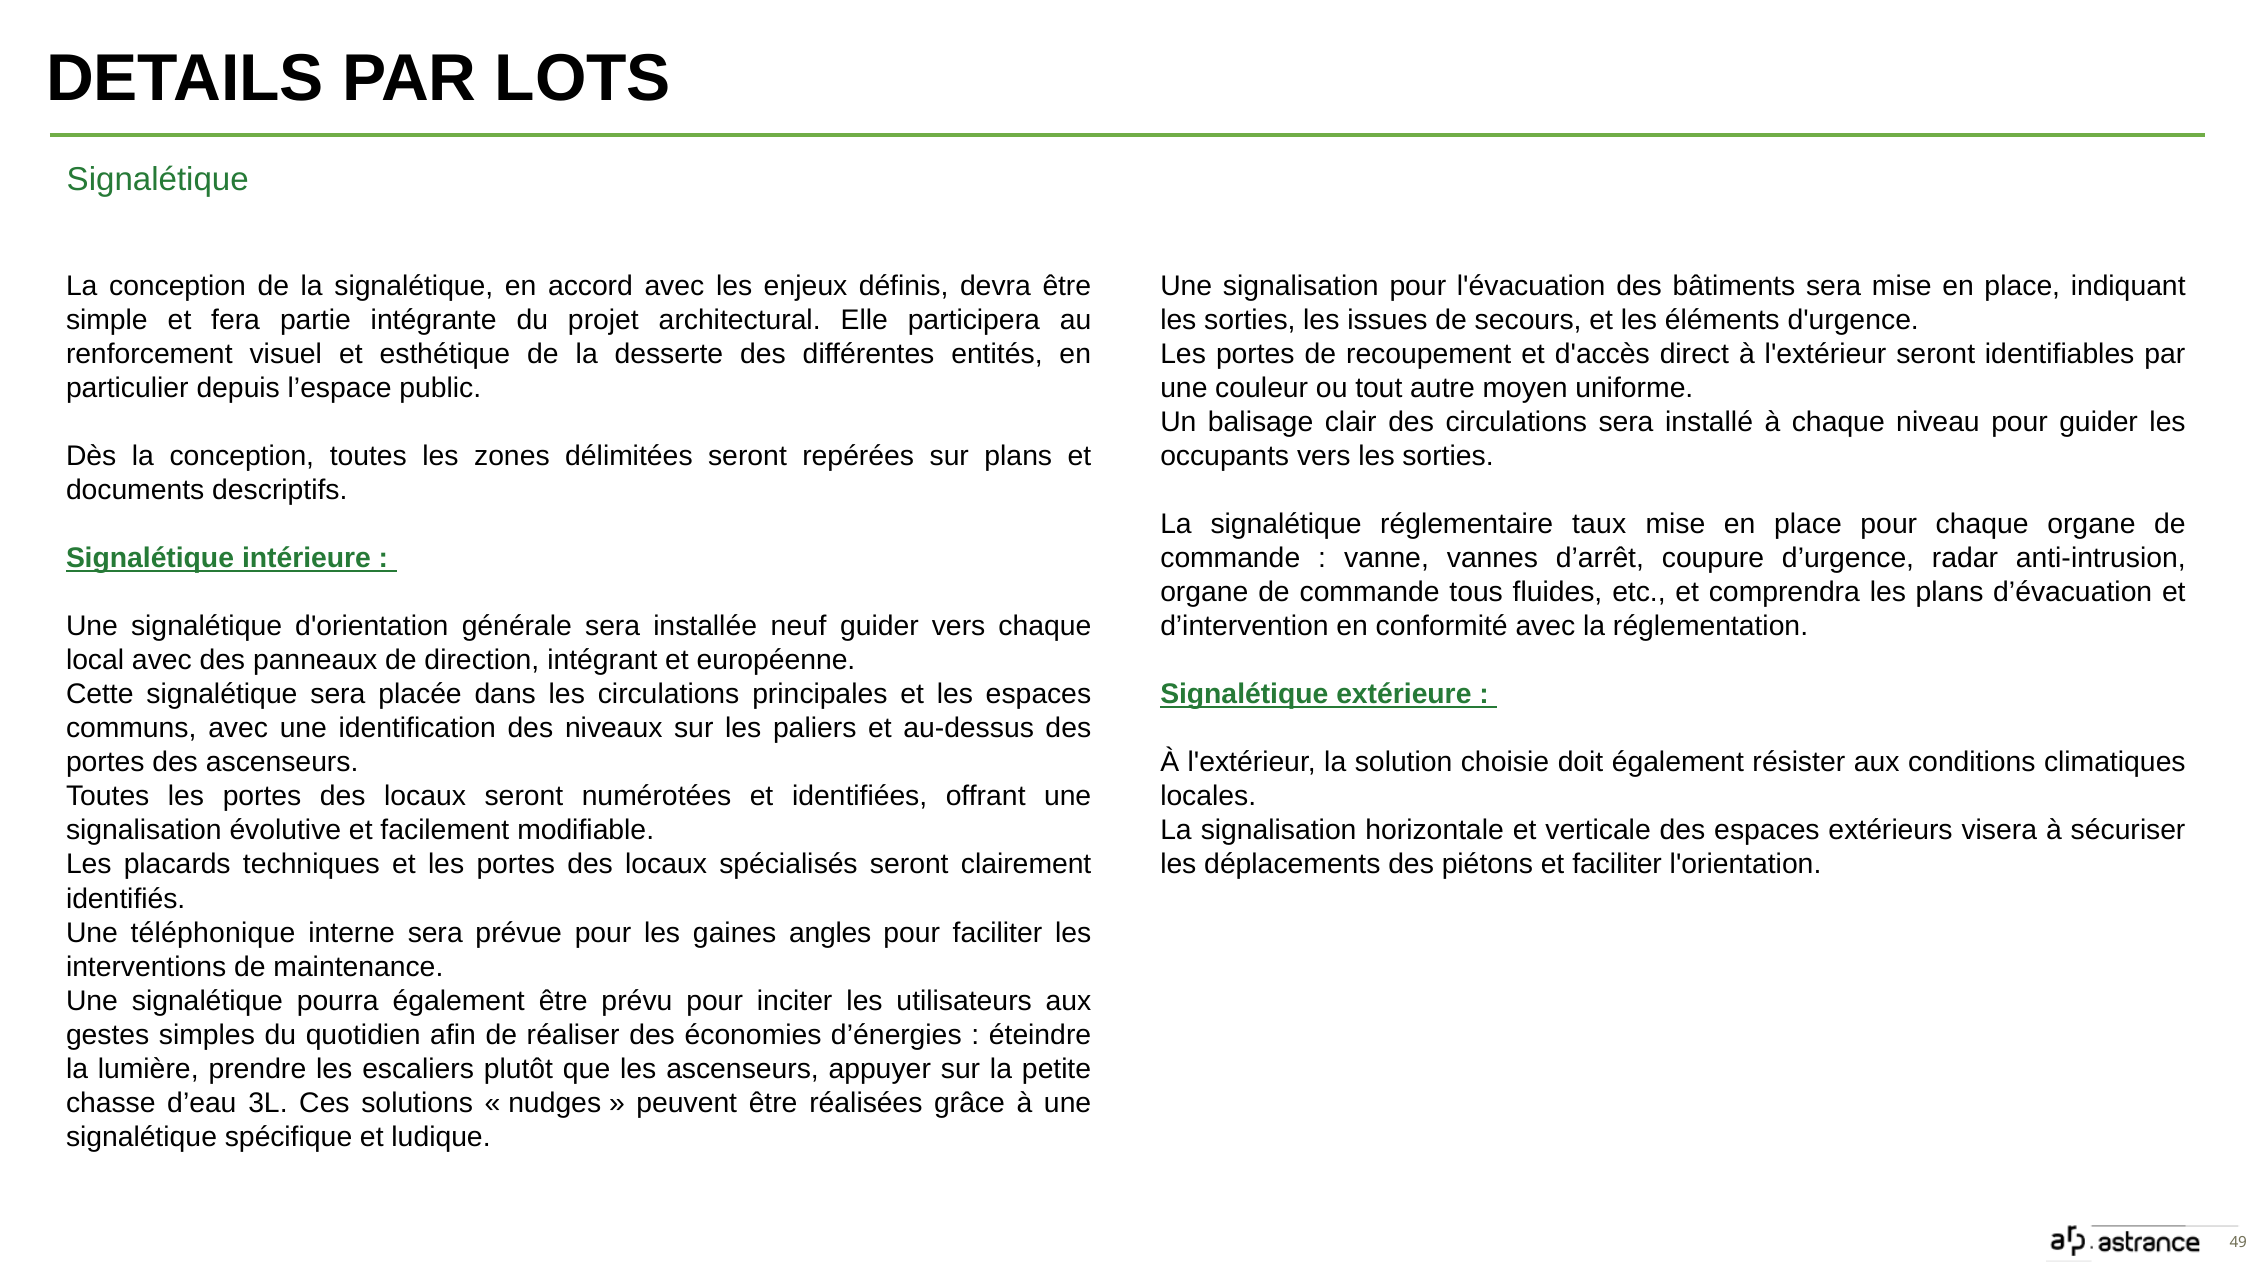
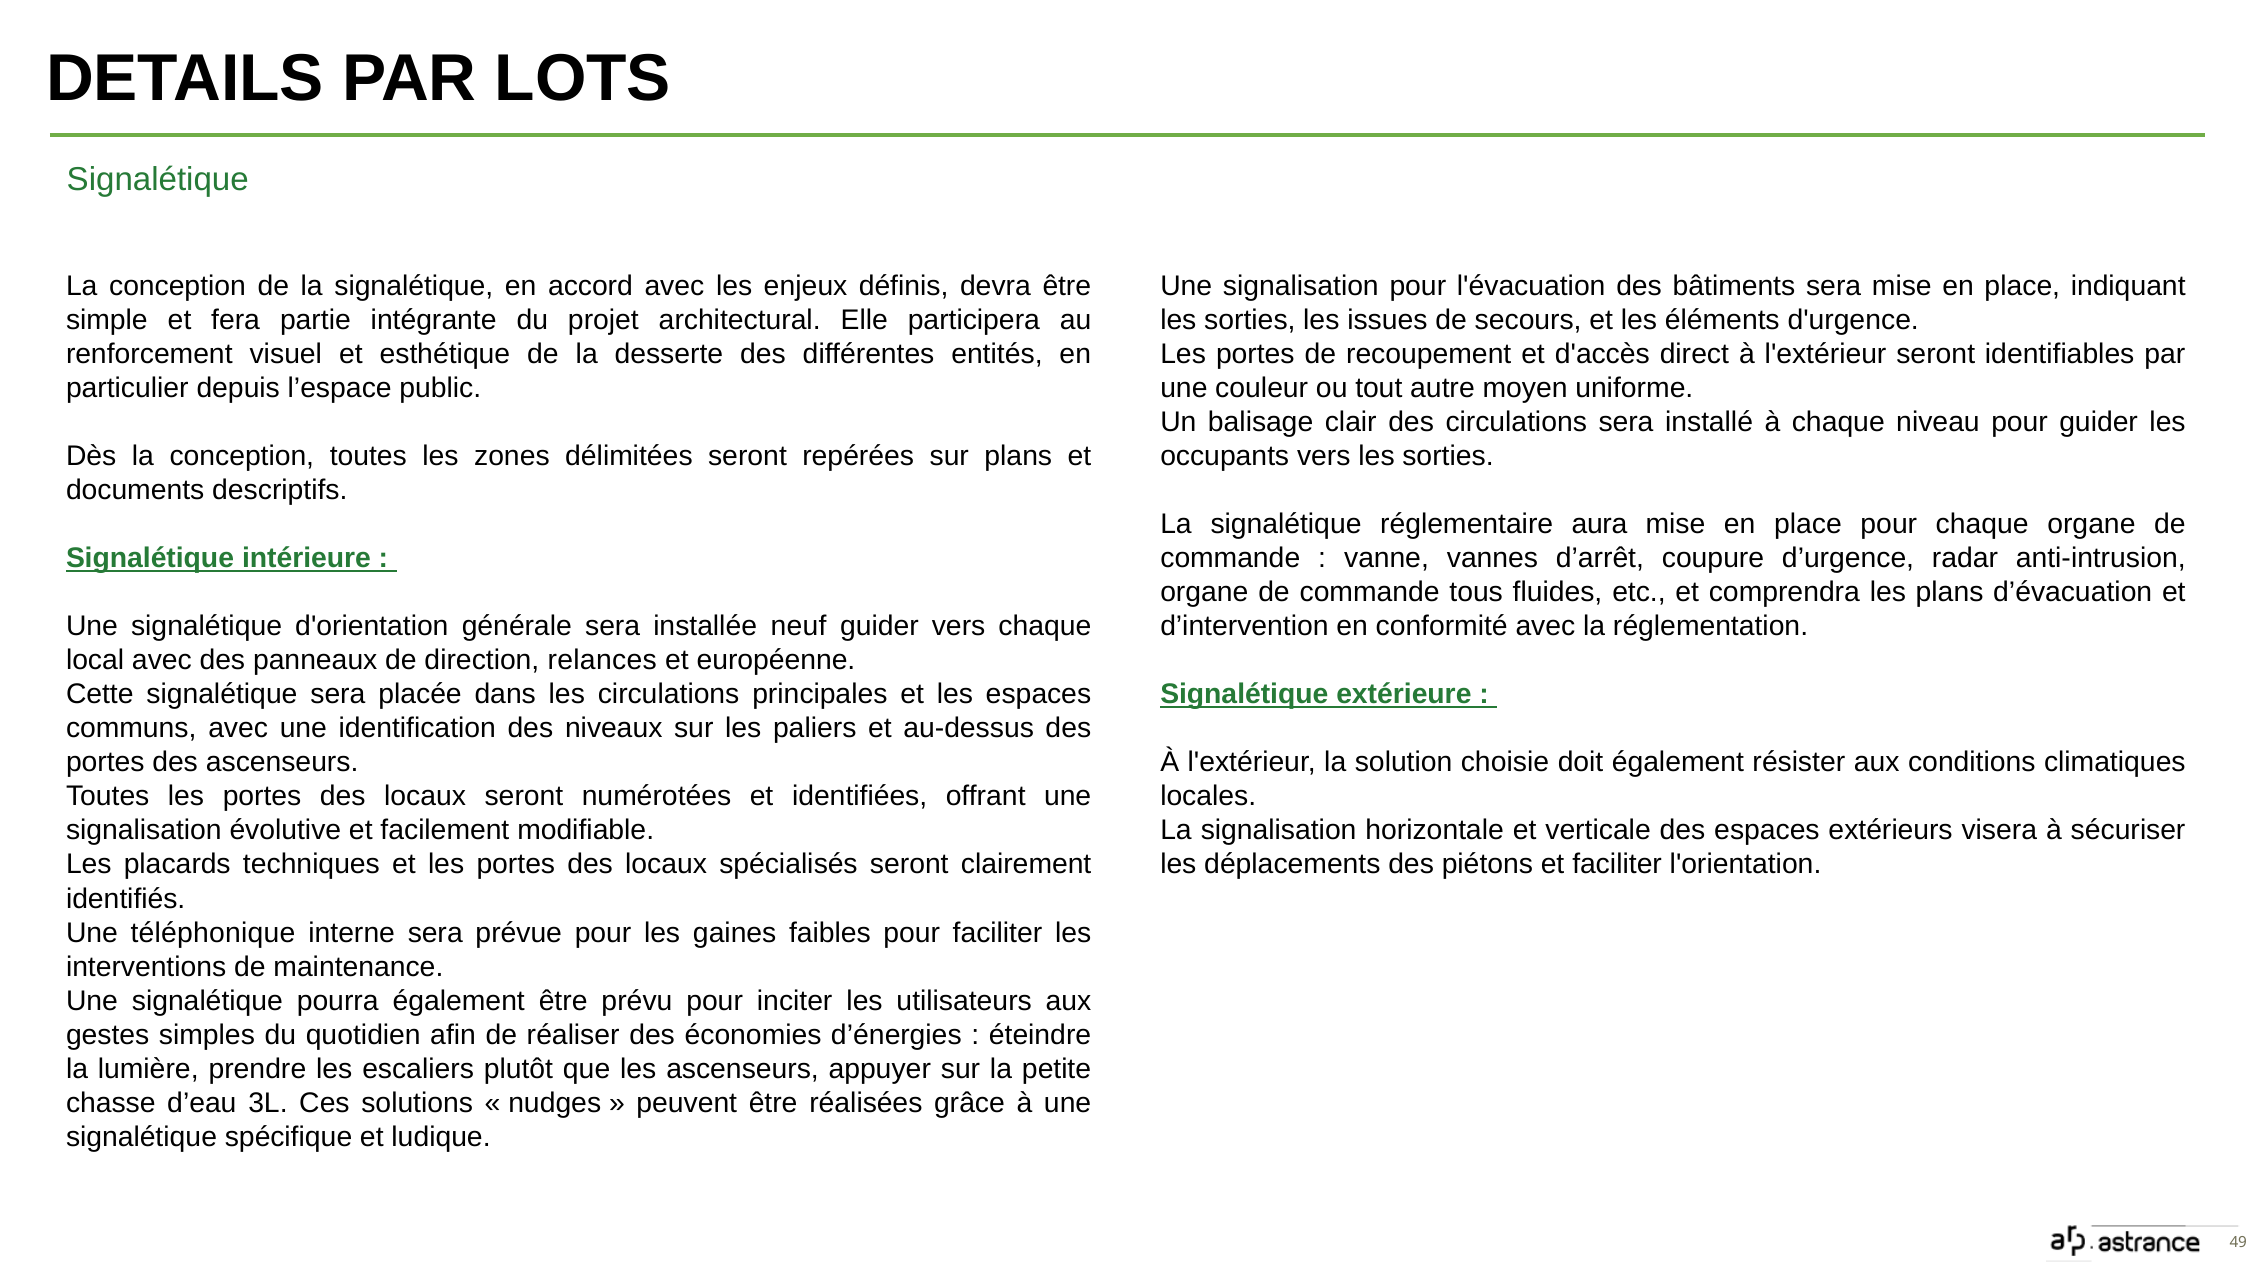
taux: taux -> aura
intégrant: intégrant -> relances
angles: angles -> faibles
